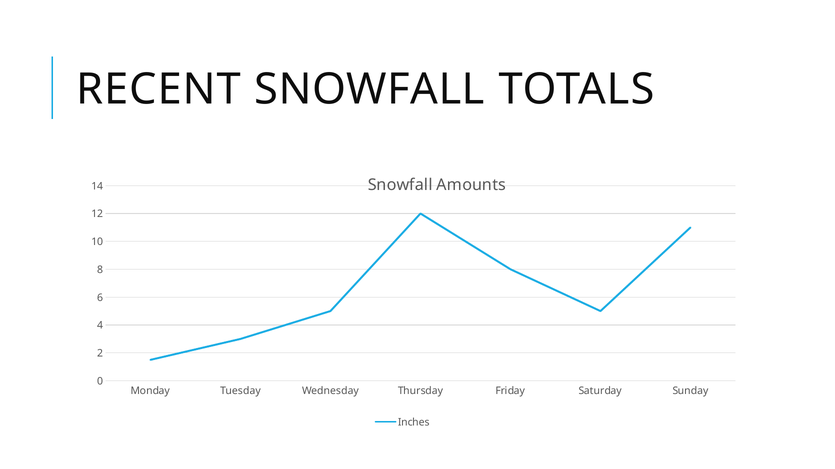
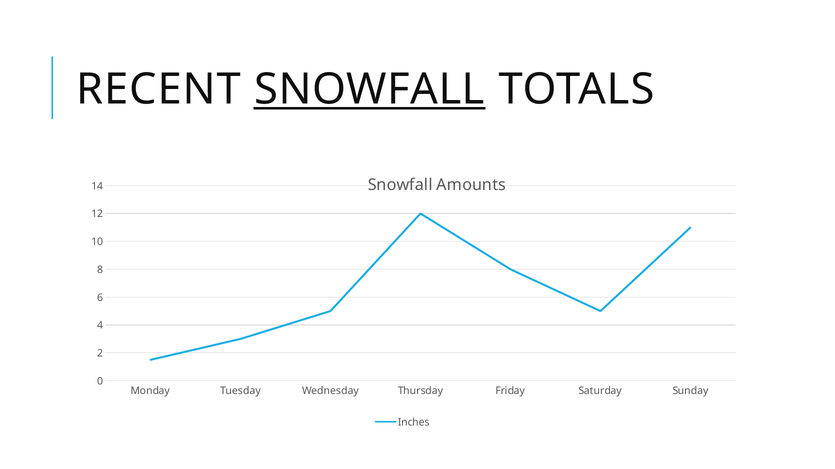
SNOWFALL at (369, 90) underline: none -> present
